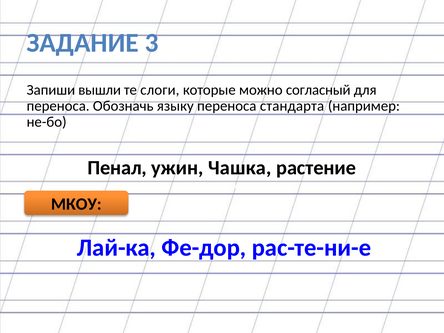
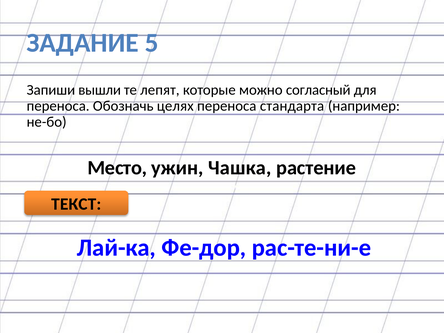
3: 3 -> 5
слоги: слоги -> лепят
языку: языку -> целях
Пенал: Пенал -> Место
МКОУ: МКОУ -> ТЕКСТ
